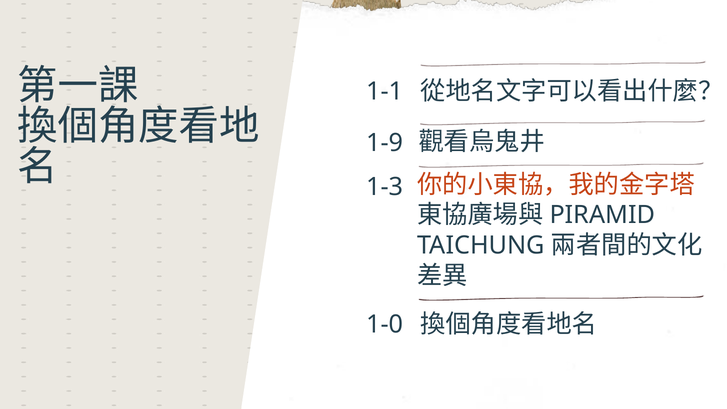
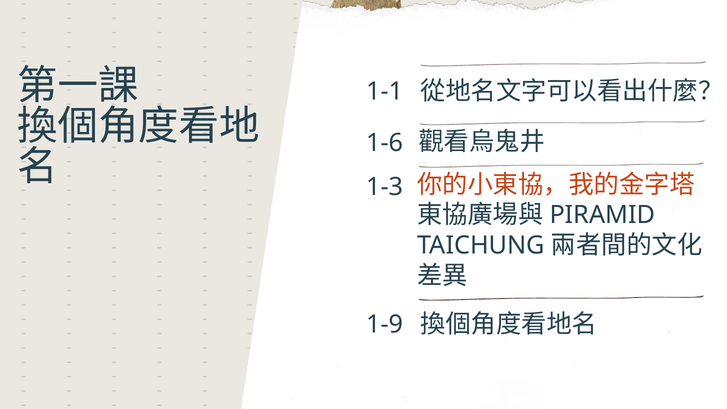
1-9: 1-9 -> 1-6
1-0: 1-0 -> 1-9
